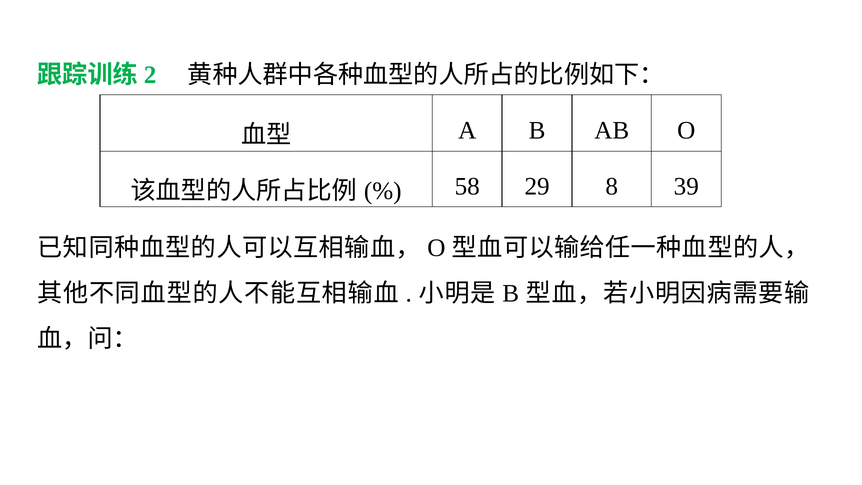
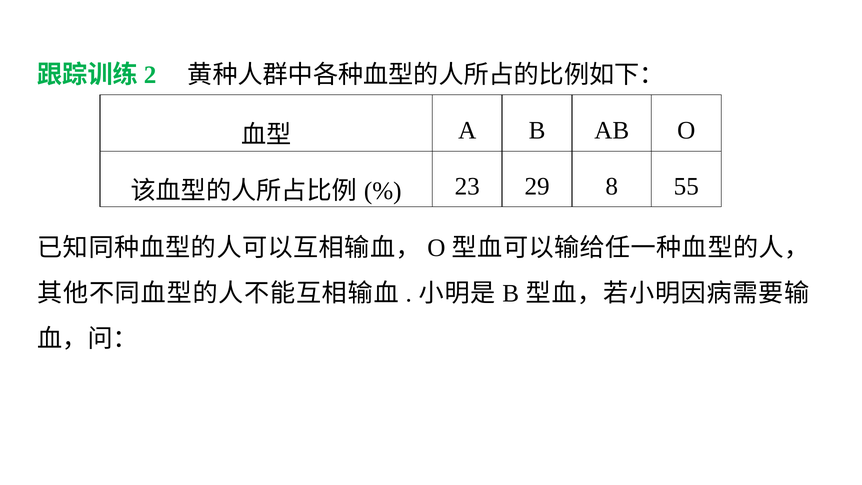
58: 58 -> 23
39: 39 -> 55
